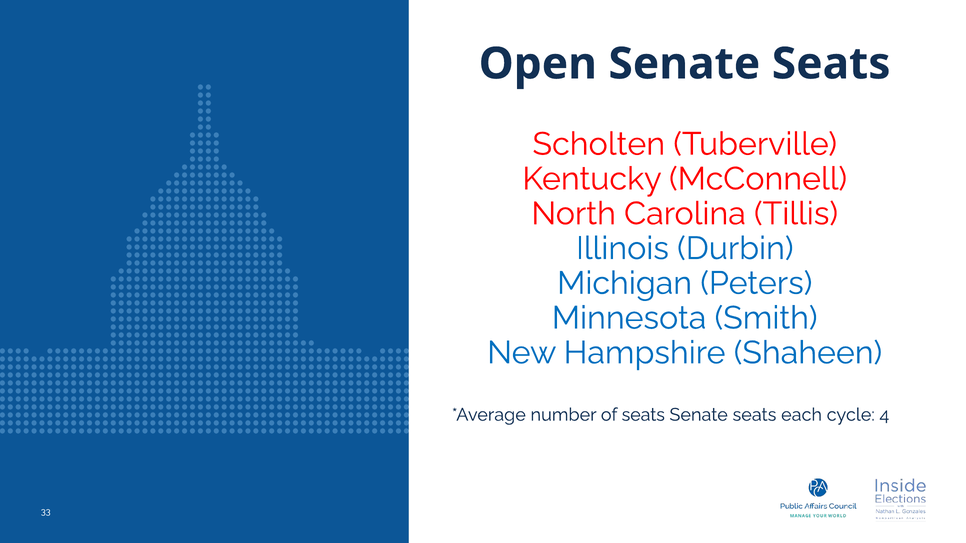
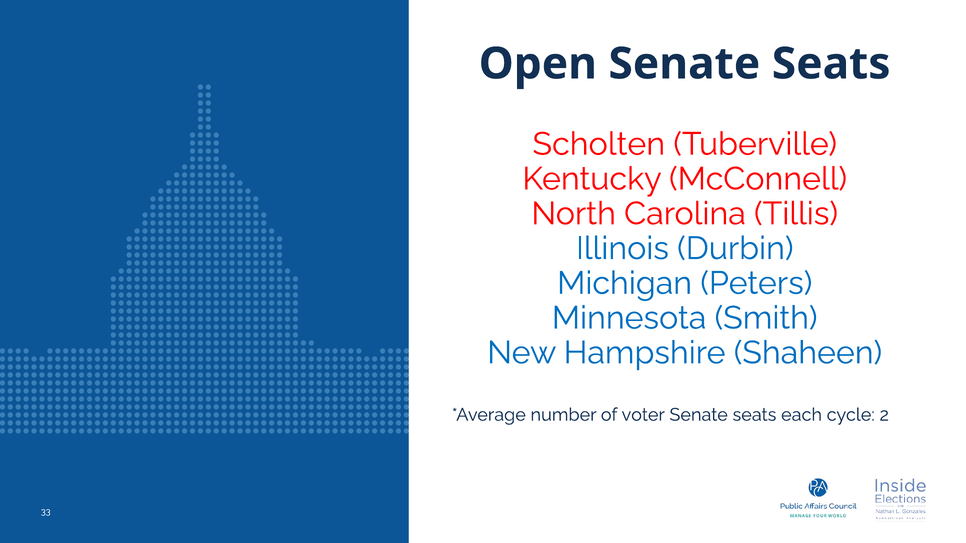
of seats: seats -> voter
4: 4 -> 2
